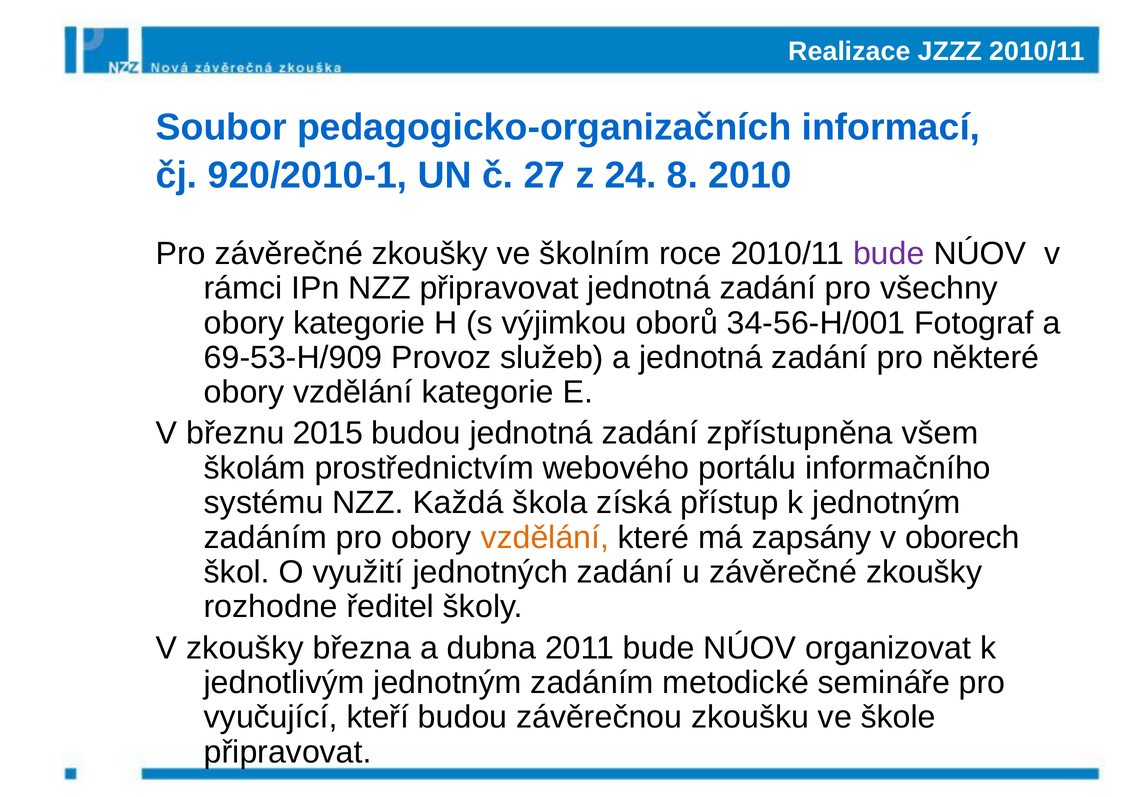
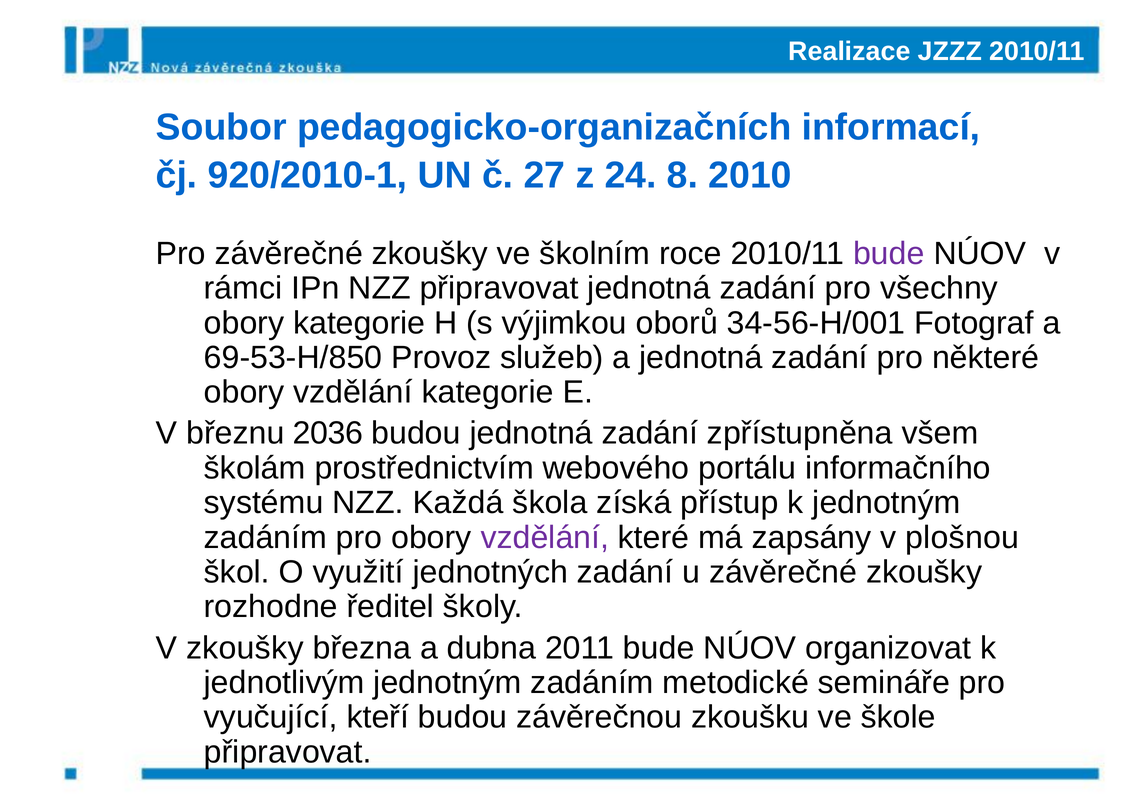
69-53-H/909: 69-53-H/909 -> 69-53-H/850
2015: 2015 -> 2036
vzdělání at (545, 537) colour: orange -> purple
oborech: oborech -> plošnou
